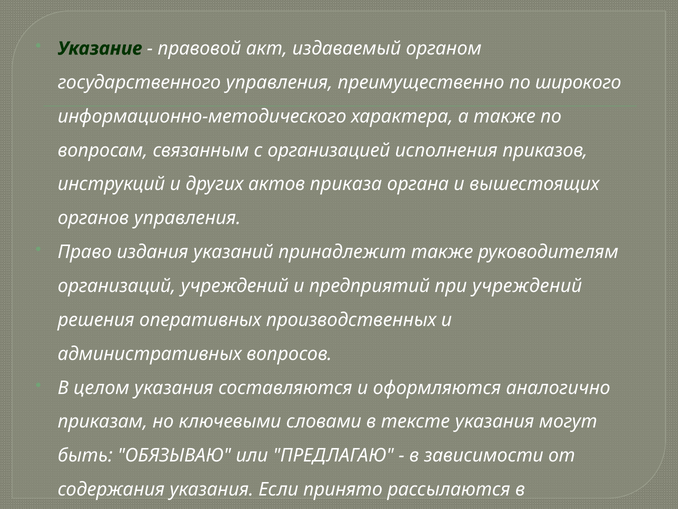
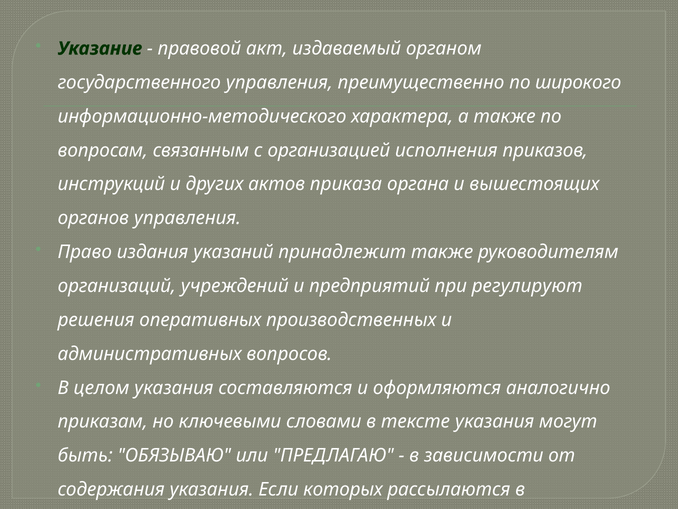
при учреждений: учреждений -> регулируют
принято: принято -> которых
